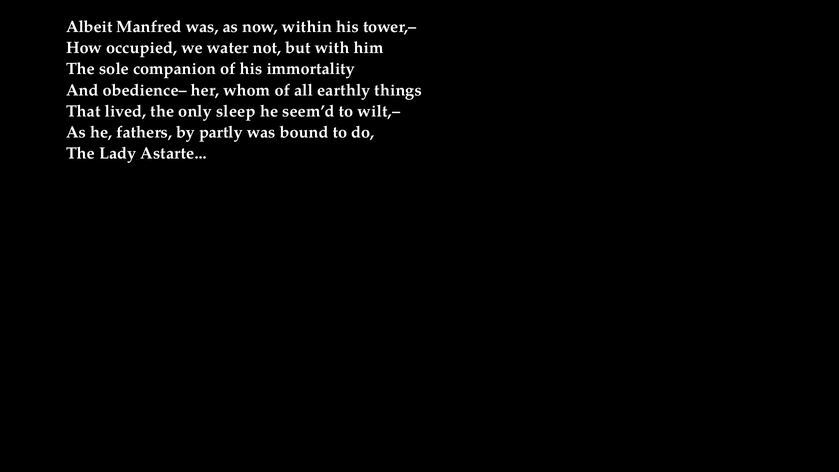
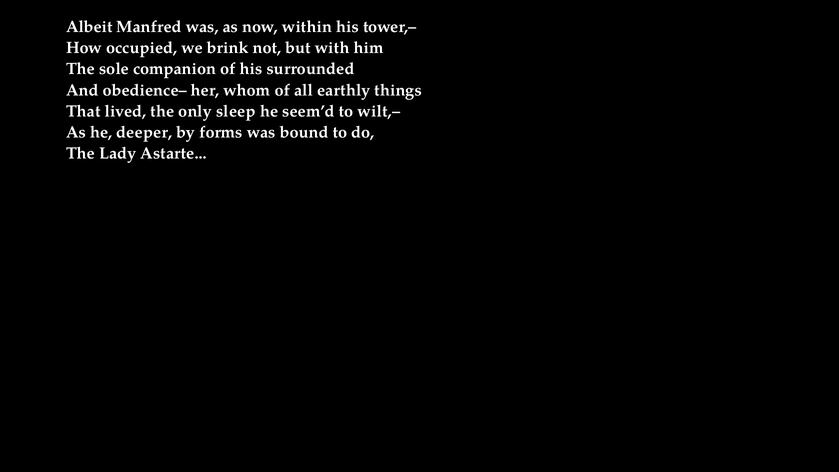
water: water -> brink
immortality: immortality -> surrounded
fathers: fathers -> deeper
partly: partly -> forms
